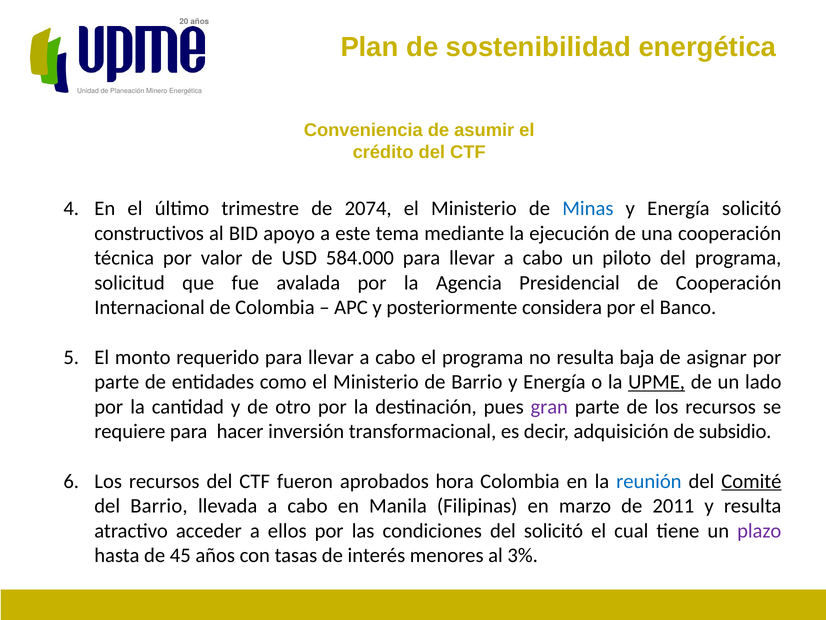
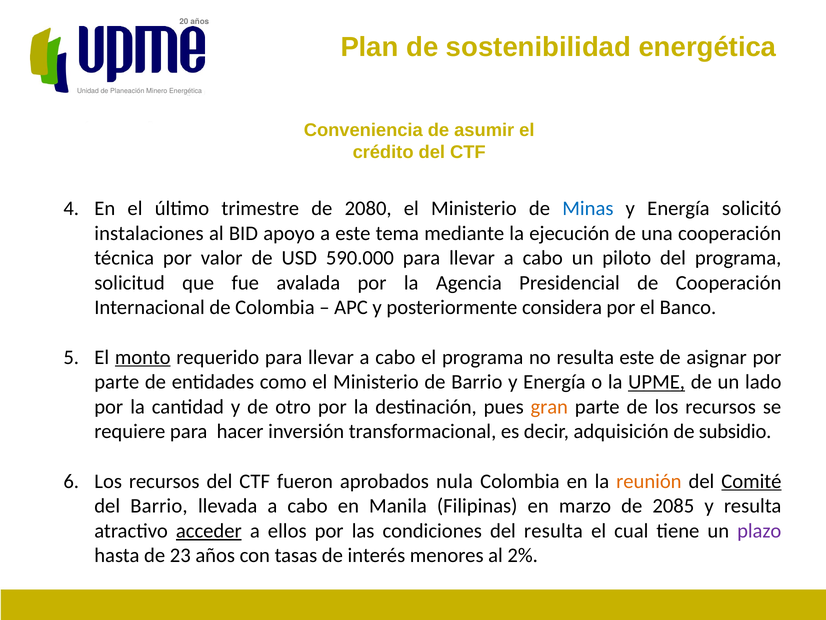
2074: 2074 -> 2080
constructivos: constructivos -> instalaciones
584.000: 584.000 -> 590.000
monto underline: none -> present
resulta baja: baja -> este
gran colour: purple -> orange
hora: hora -> nula
reunión colour: blue -> orange
2011: 2011 -> 2085
acceder underline: none -> present
del solicitó: solicitó -> resulta
45: 45 -> 23
3%: 3% -> 2%
